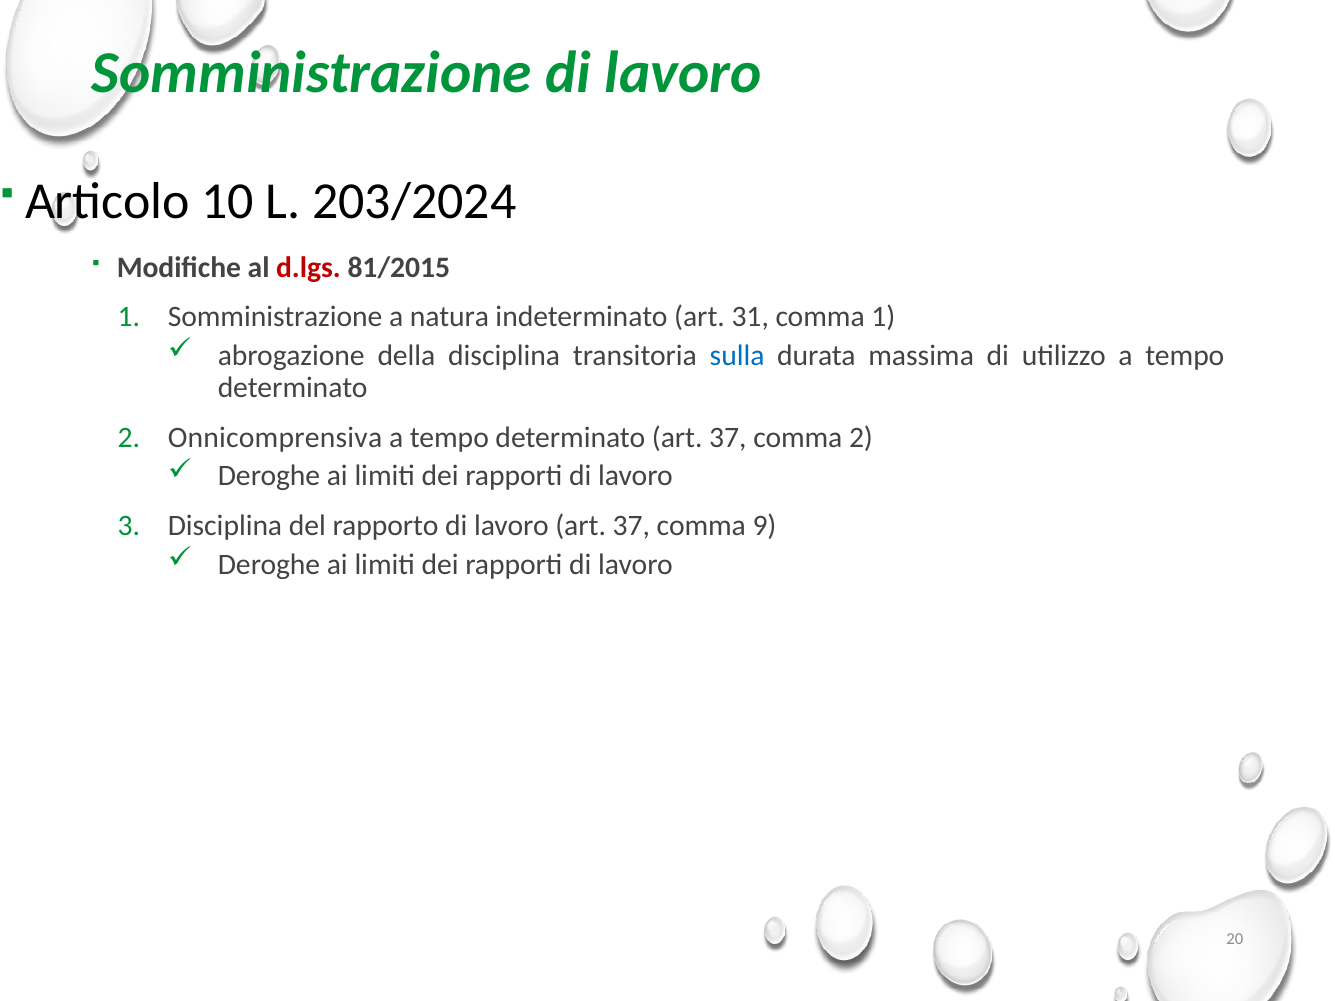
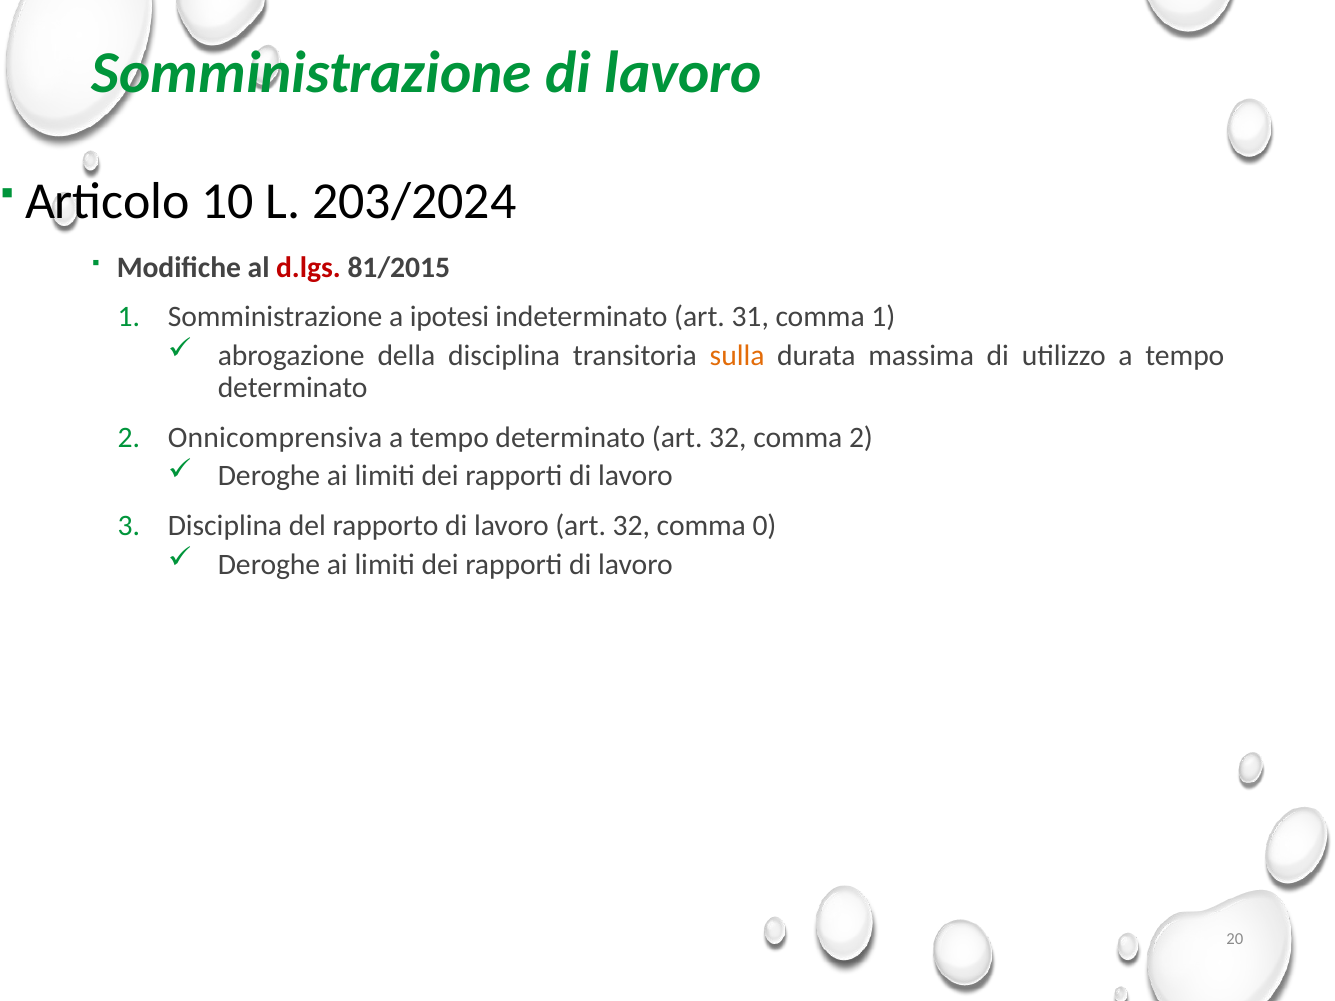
natura: natura -> ipotesi
sulla colour: blue -> orange
determinato art 37: 37 -> 32
lavoro art 37: 37 -> 32
9: 9 -> 0
